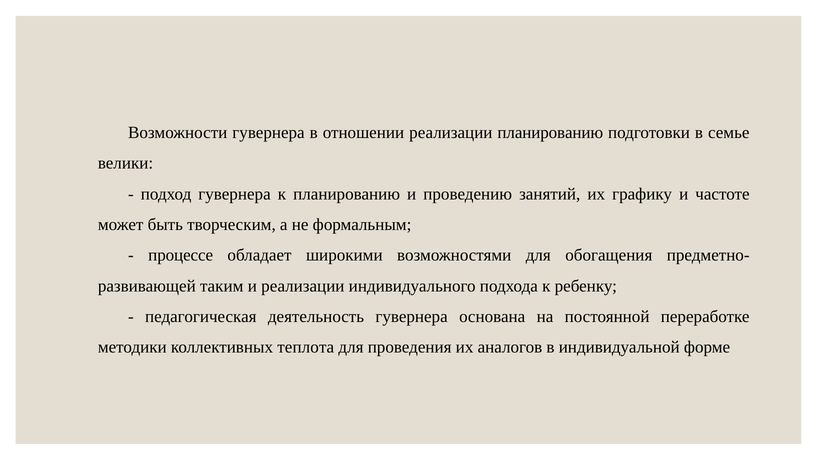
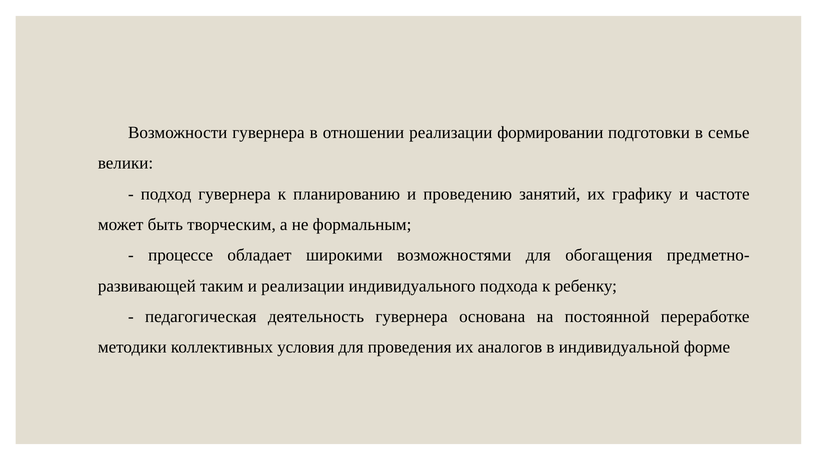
реализации планированию: планированию -> формировании
теплота: теплота -> условия
